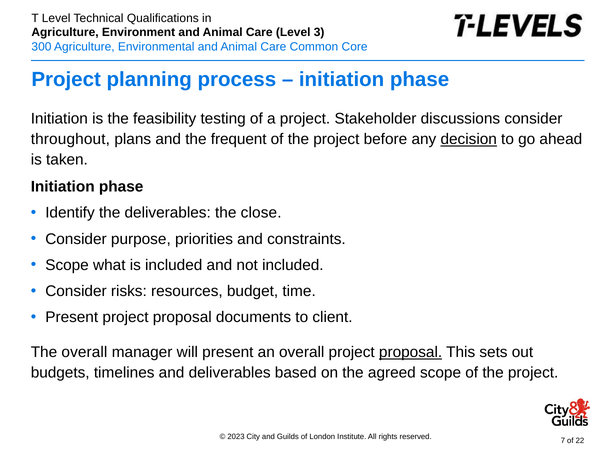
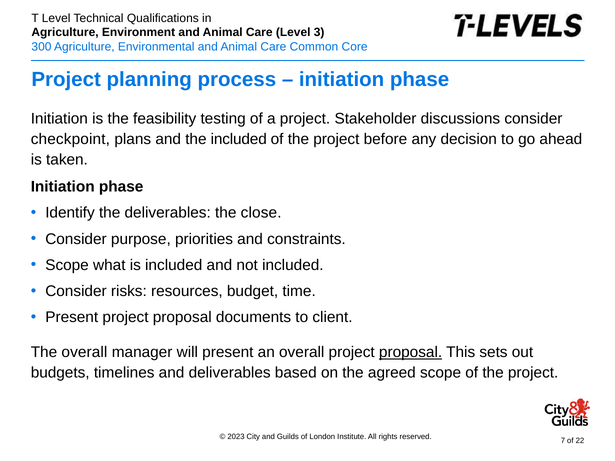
throughout: throughout -> checkpoint
the frequent: frequent -> included
decision underline: present -> none
